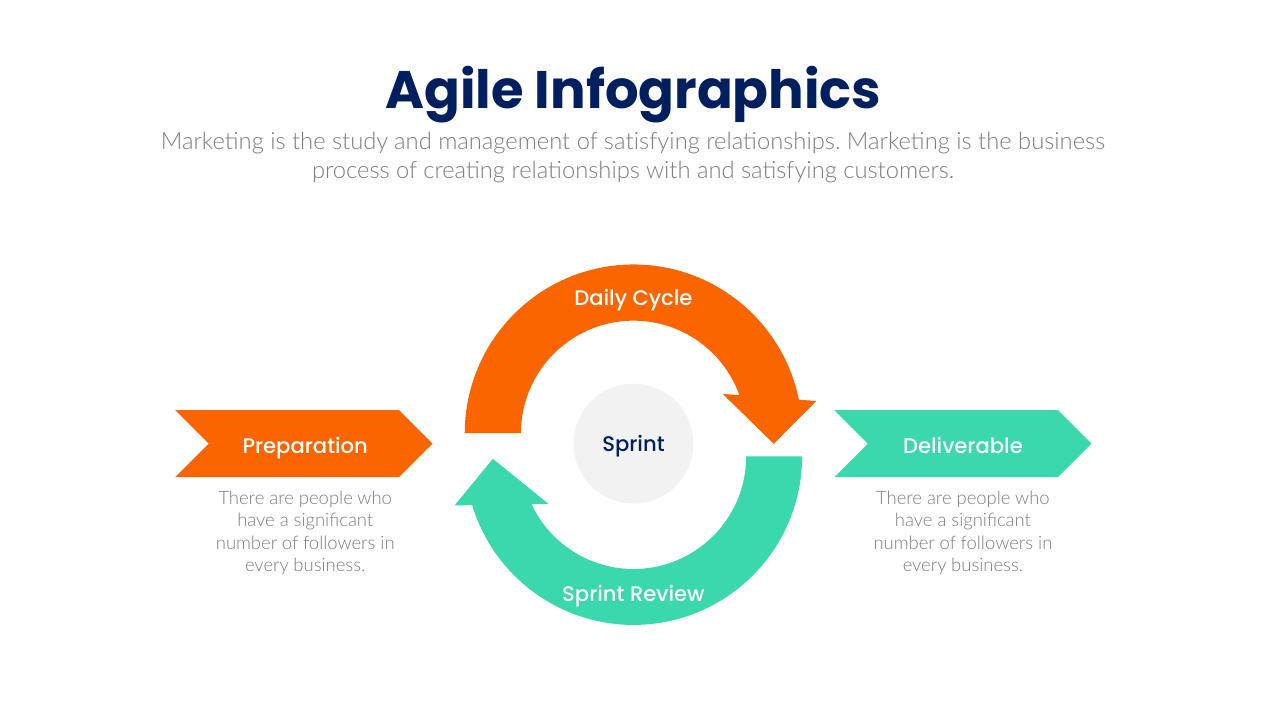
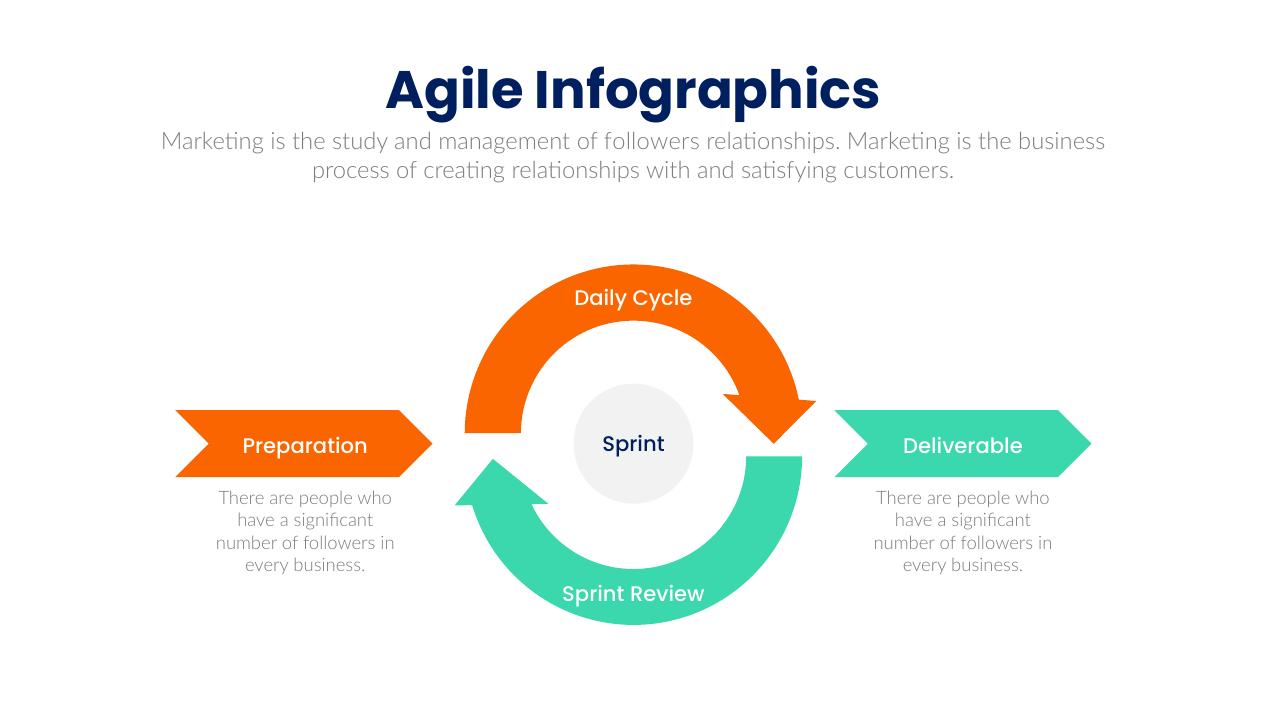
management of satisfying: satisfying -> followers
